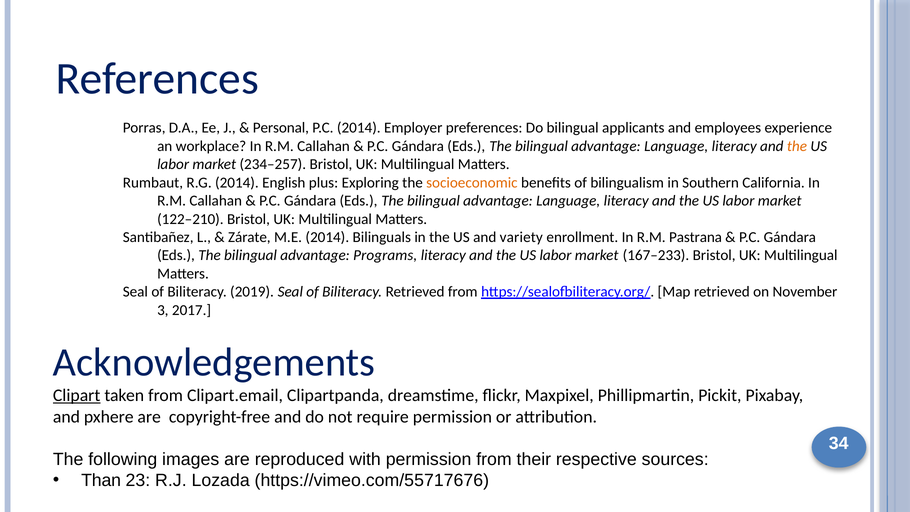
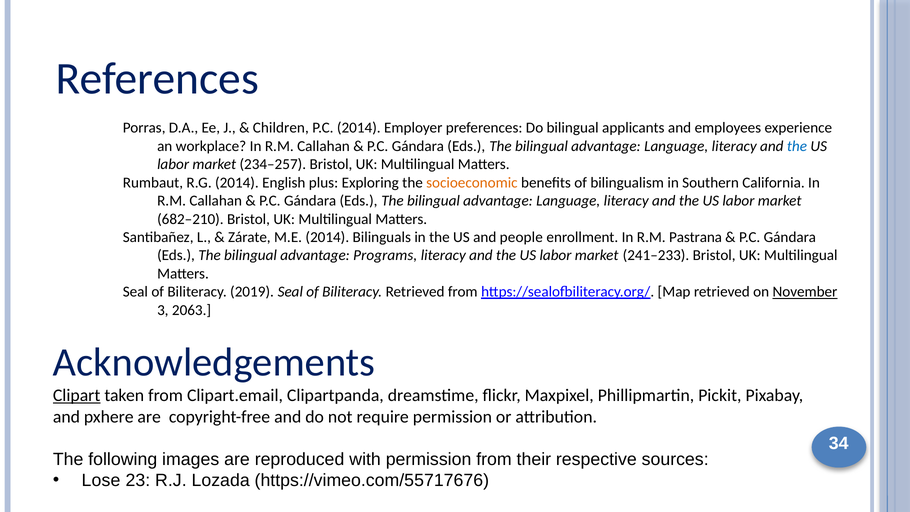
Personal: Personal -> Children
the at (797, 146) colour: orange -> blue
122–210: 122–210 -> 682–210
variety: variety -> people
167–233: 167–233 -> 241–233
November underline: none -> present
2017: 2017 -> 2063
Than: Than -> Lose
